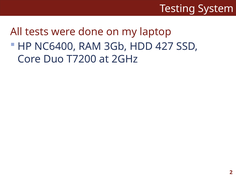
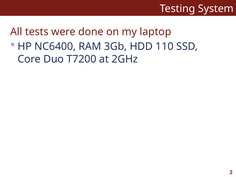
427: 427 -> 110
